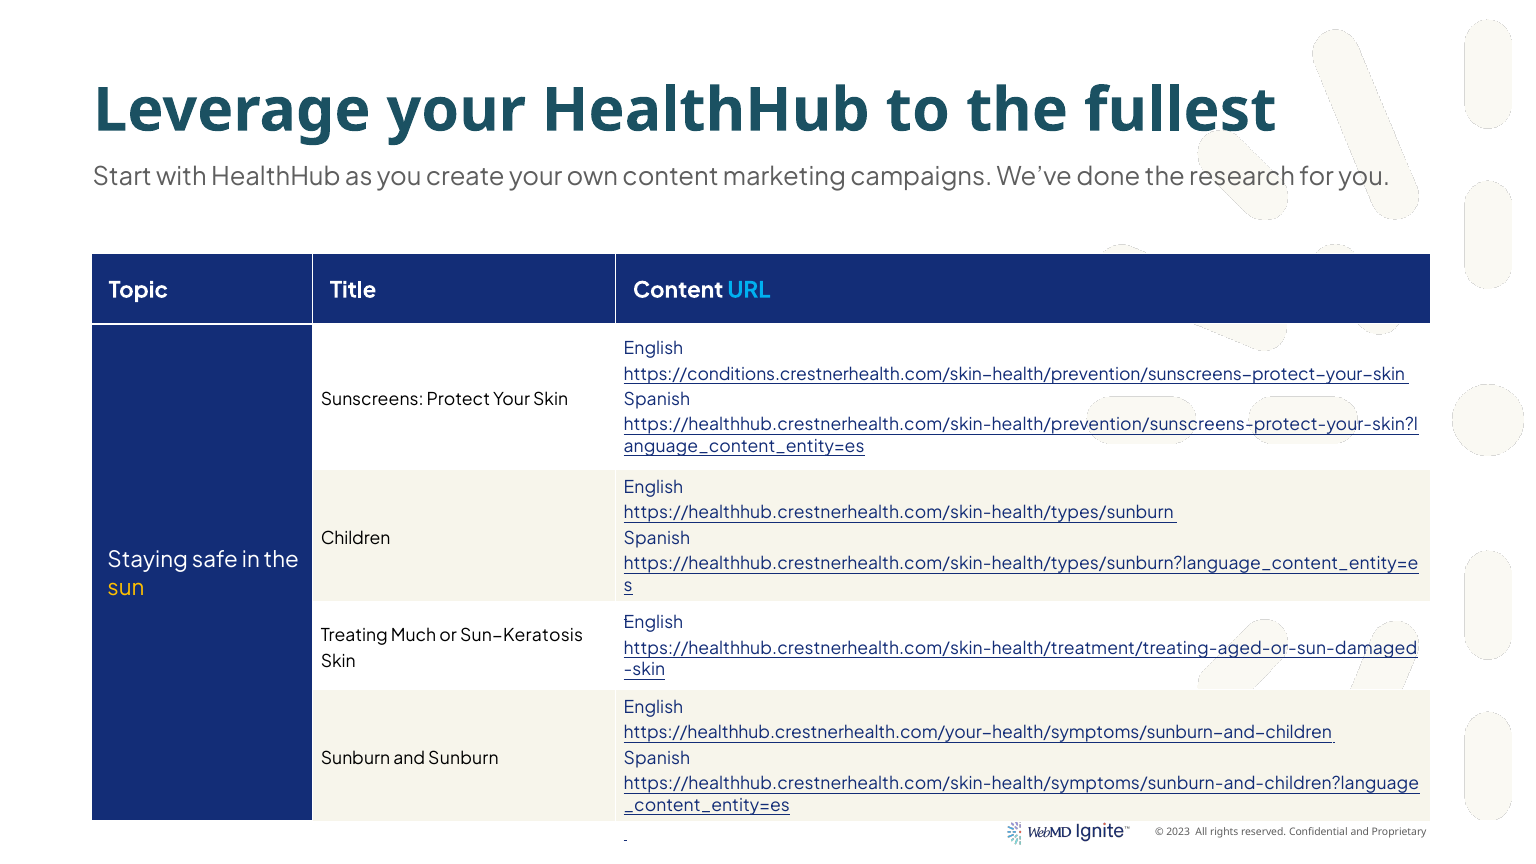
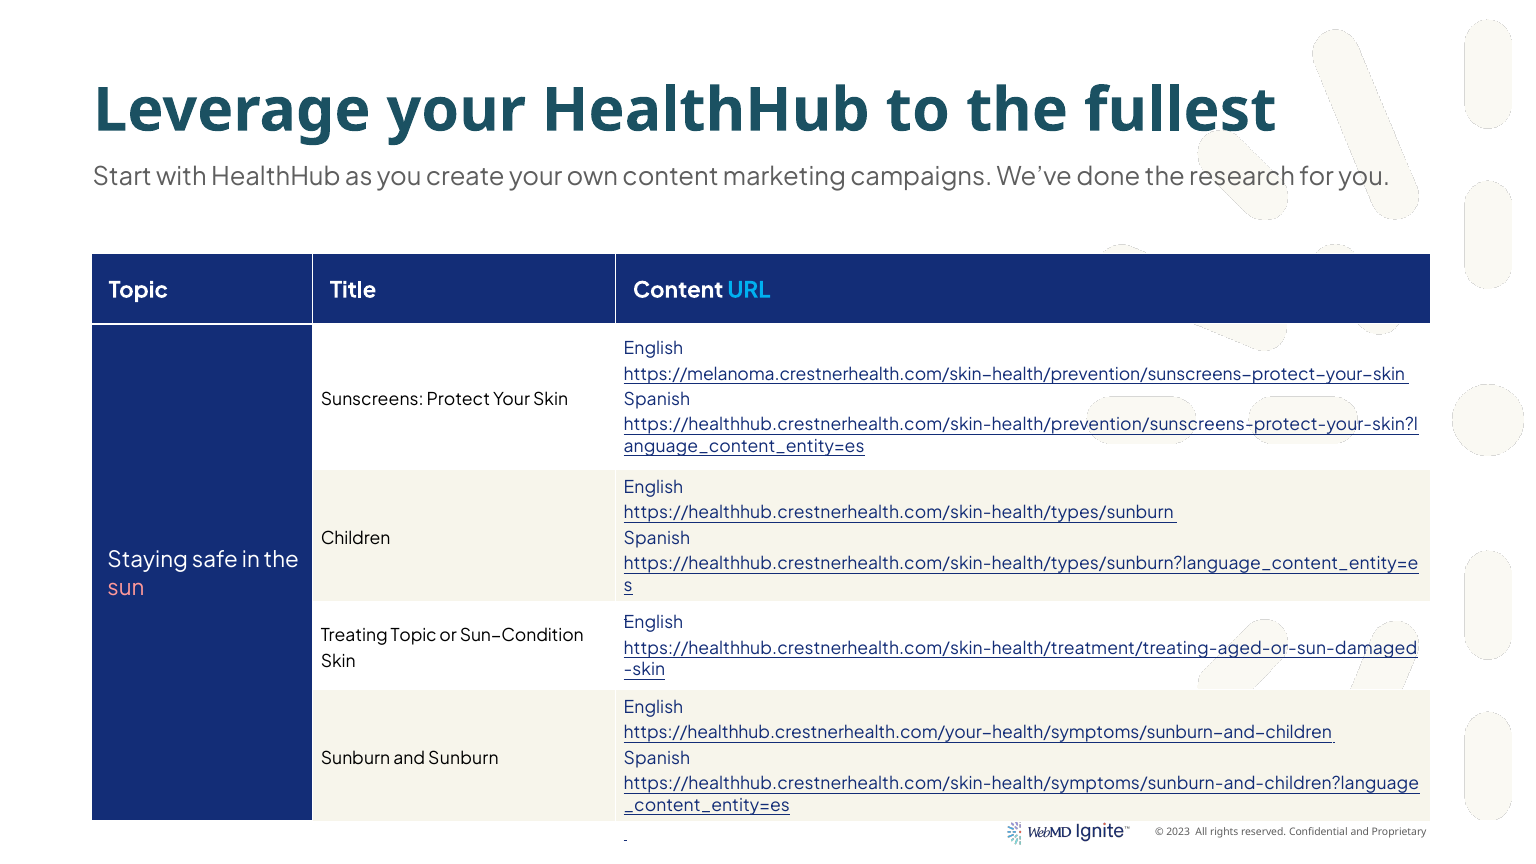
https://conditions.crestnerhealth.com/skin-health/prevention/sunscreens-protect-your-skin: https://conditions.crestnerhealth.com/skin-health/prevention/sunscreens-protect-your-skin -> https://melanoma.crestnerhealth.com/skin-health/prevention/sunscreens-protect-your-skin
sun colour: yellow -> pink
Treating Much: Much -> Topic
Sun-Keratosis: Sun-Keratosis -> Sun-Condition
